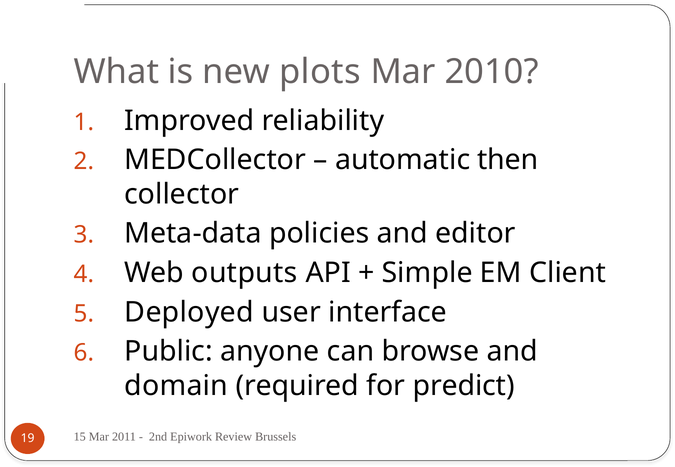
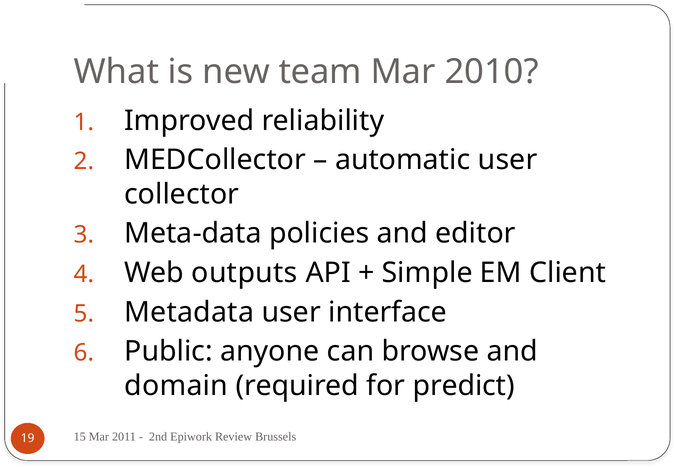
plots: plots -> team
automatic then: then -> user
Deployed: Deployed -> Metadata
